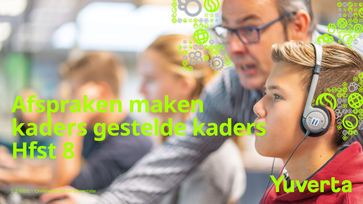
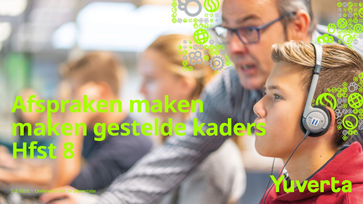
kaders at (49, 128): kaders -> maken
